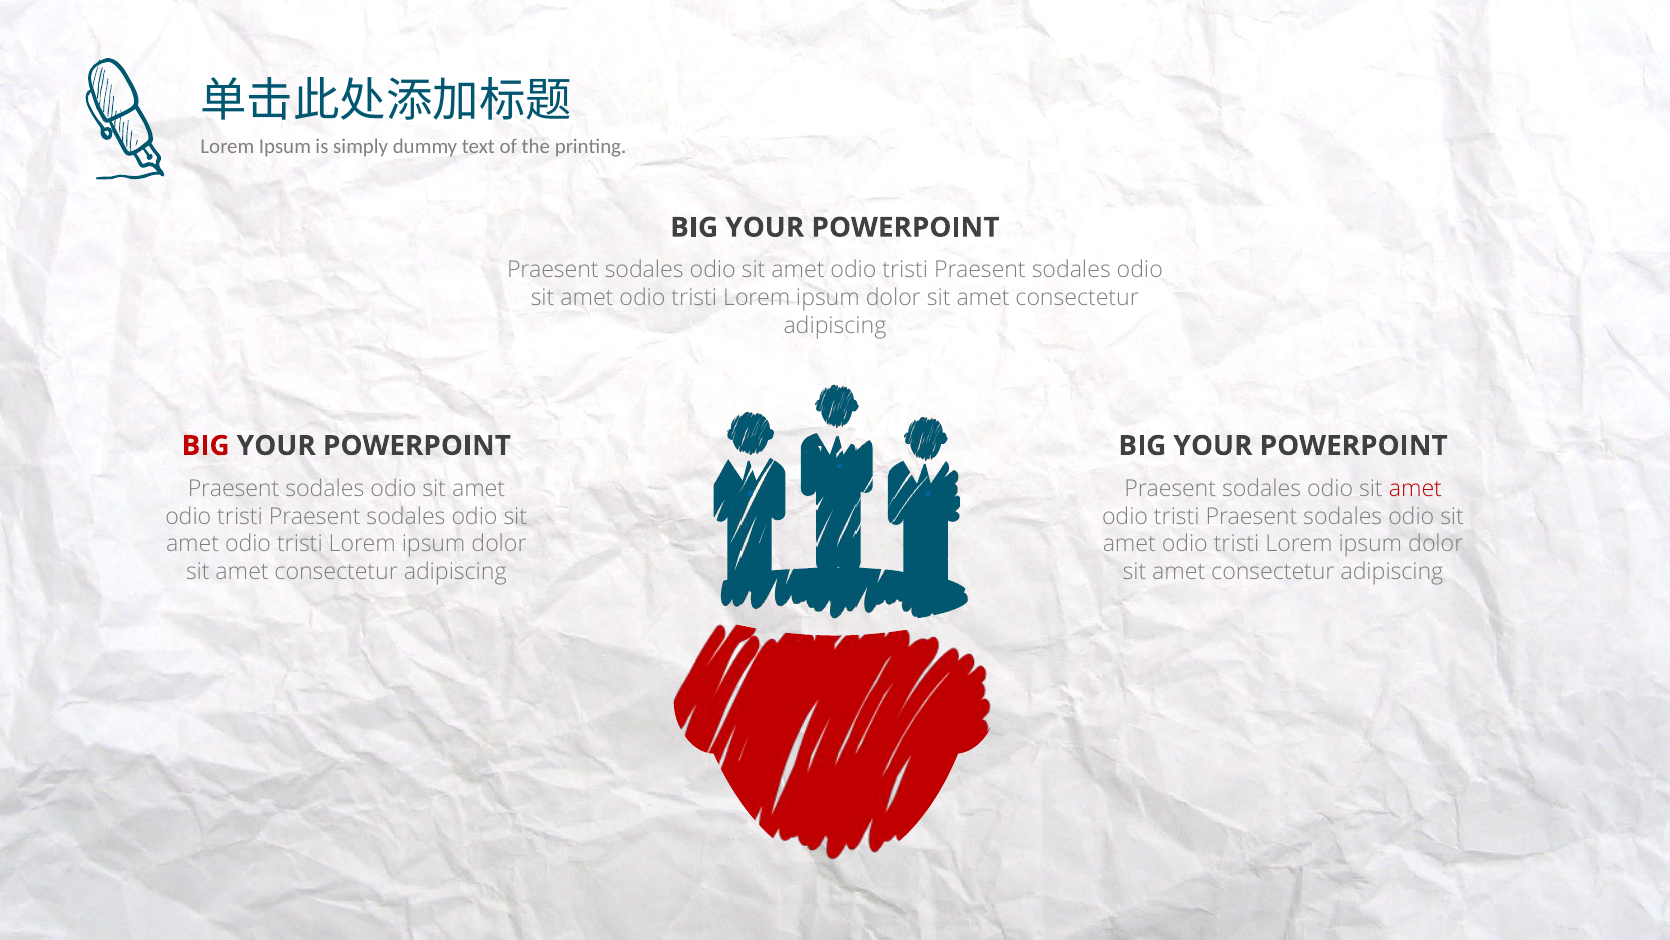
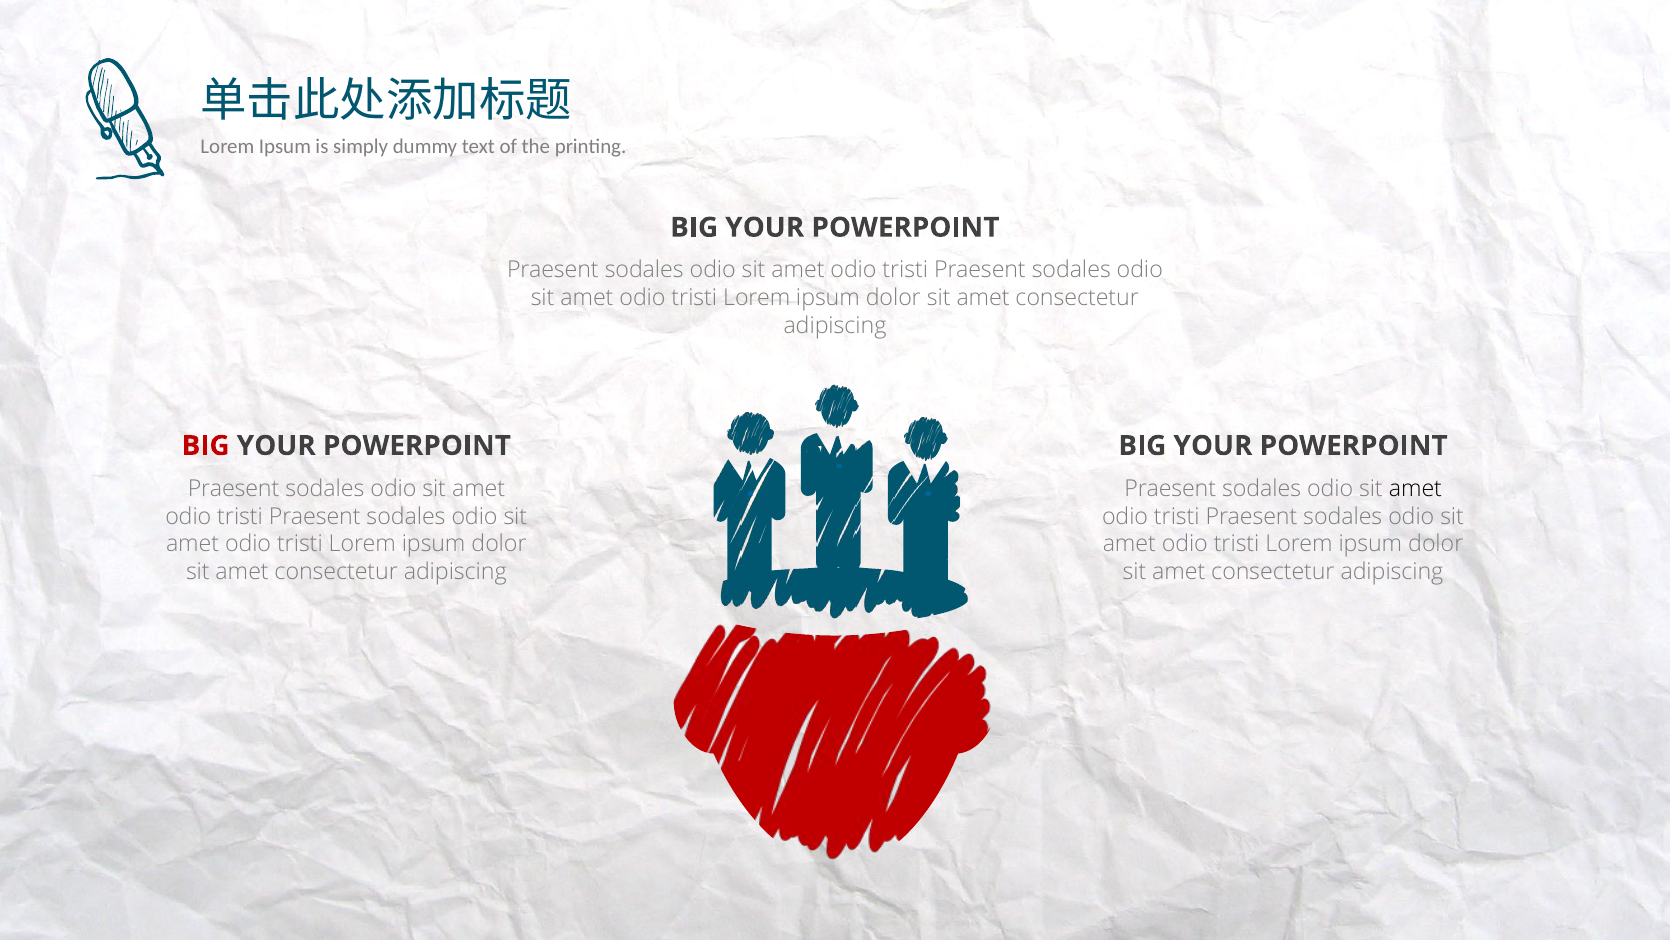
amet at (1415, 488) colour: red -> black
